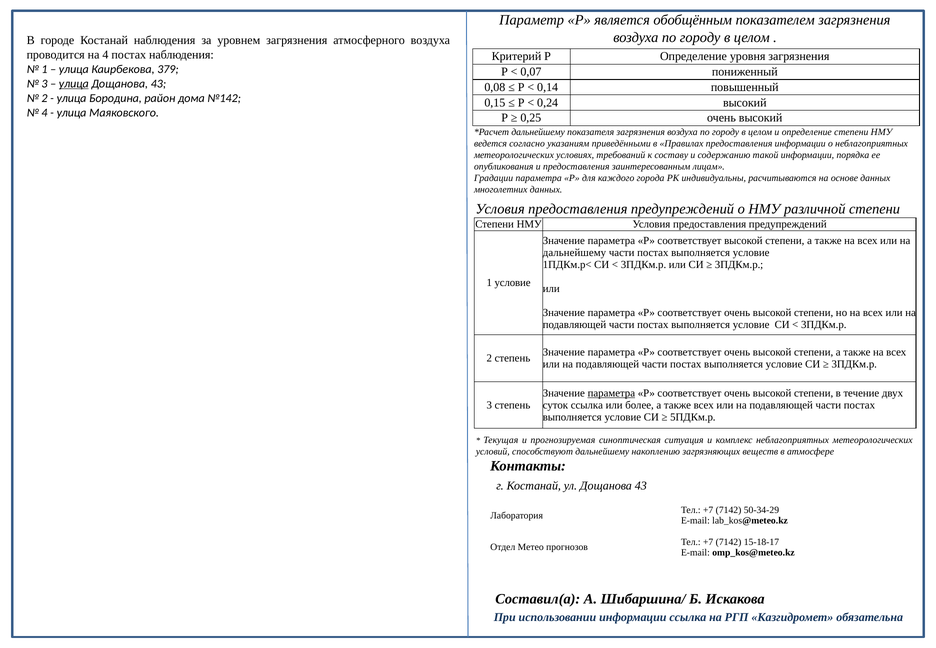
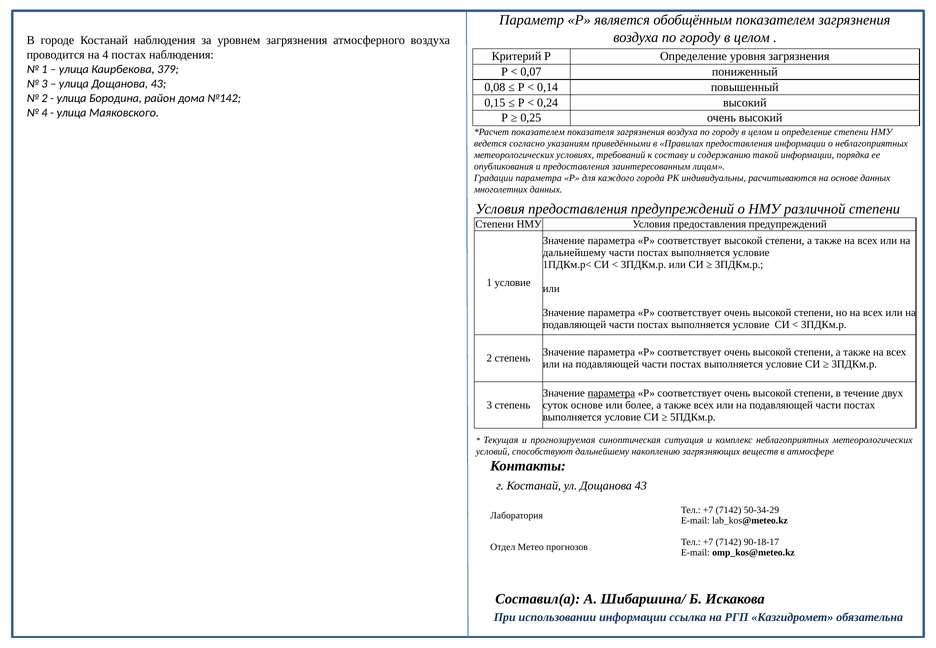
улица at (74, 84) underline: present -> none
дальнейшему at (538, 132): дальнейшему -> показателем
суток ссылка: ссылка -> основе
15-18-17: 15-18-17 -> 90-18-17
